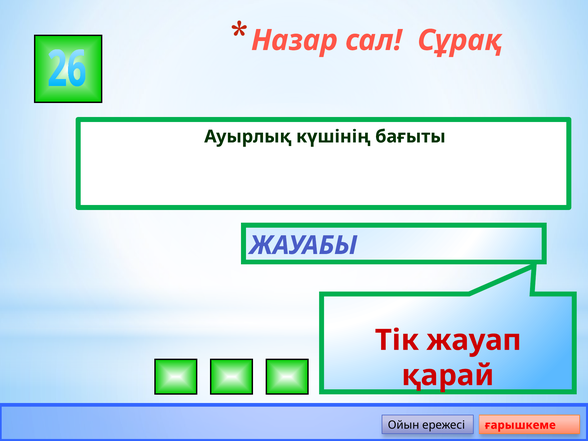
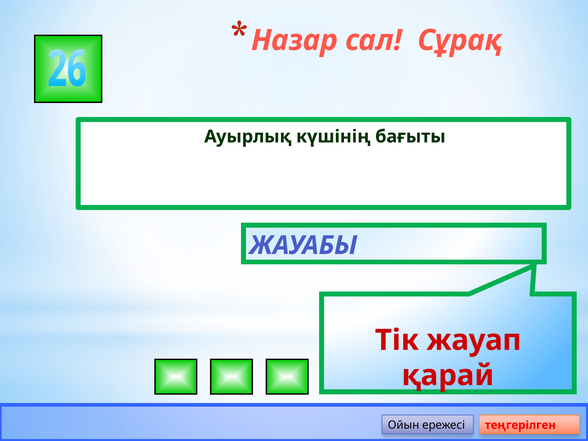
ғарышкеме: ғарышкеме -> теңгерілген
